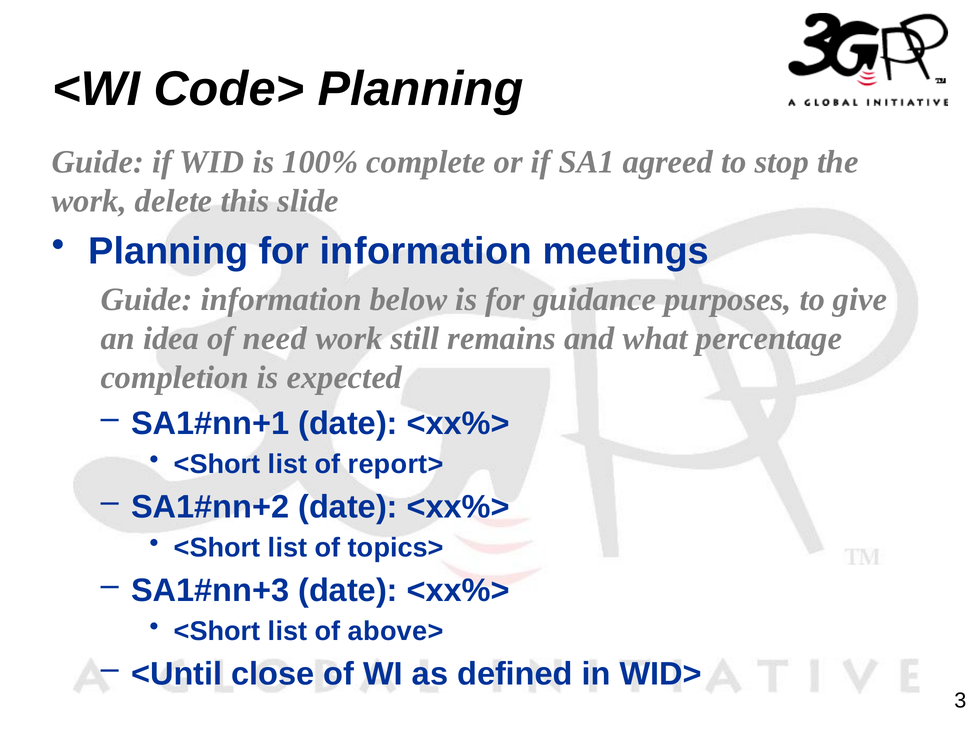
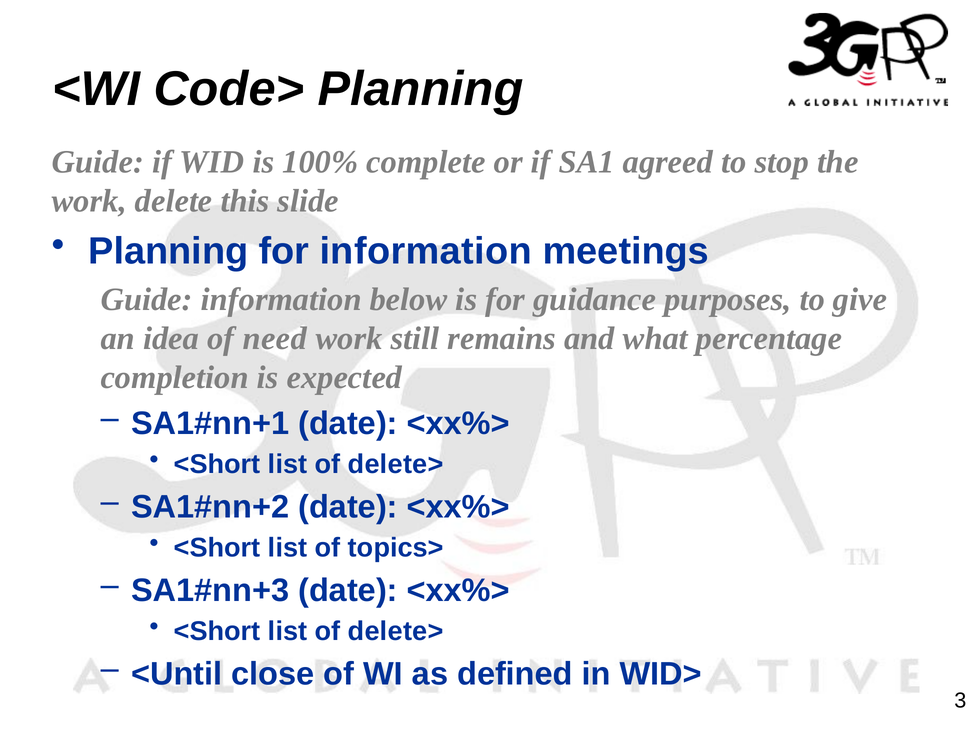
report> at (396, 464): report> -> delete>
above> at (396, 631): above> -> delete>
